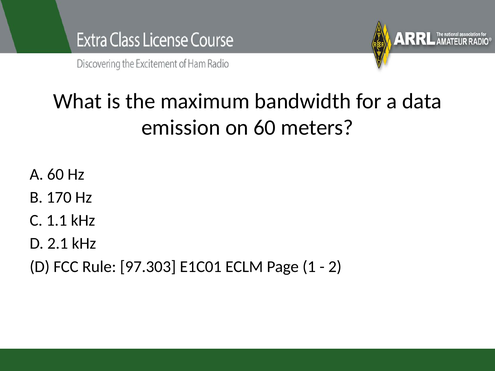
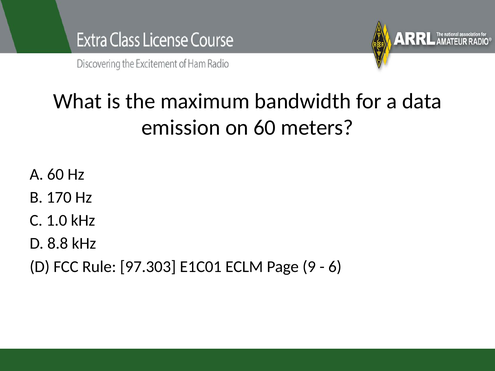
1.1: 1.1 -> 1.0
2.1: 2.1 -> 8.8
1: 1 -> 9
2: 2 -> 6
